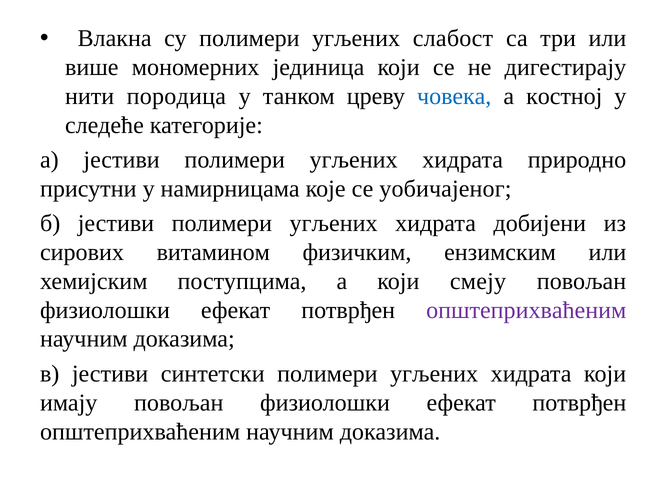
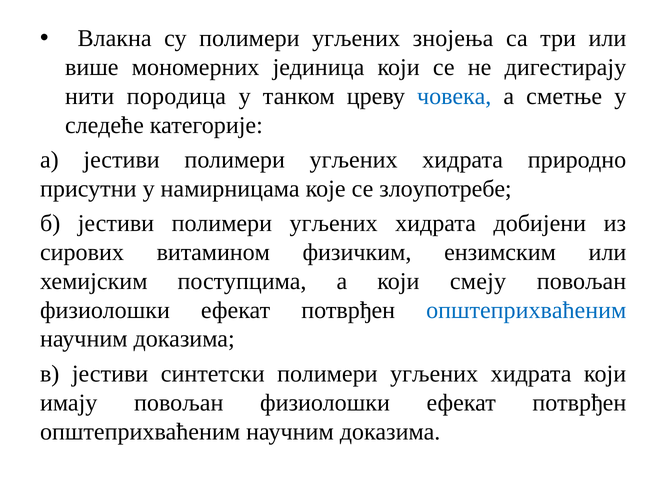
слабост: слабост -> знојења
костној: костној -> сметње
уобичајеног: уобичајеног -> злоупотребе
општеприхваћеним at (526, 310) colour: purple -> blue
